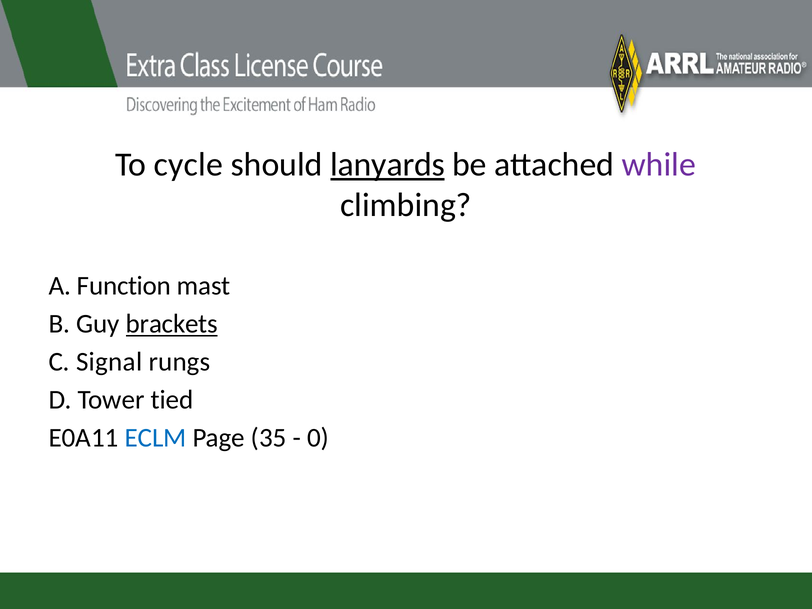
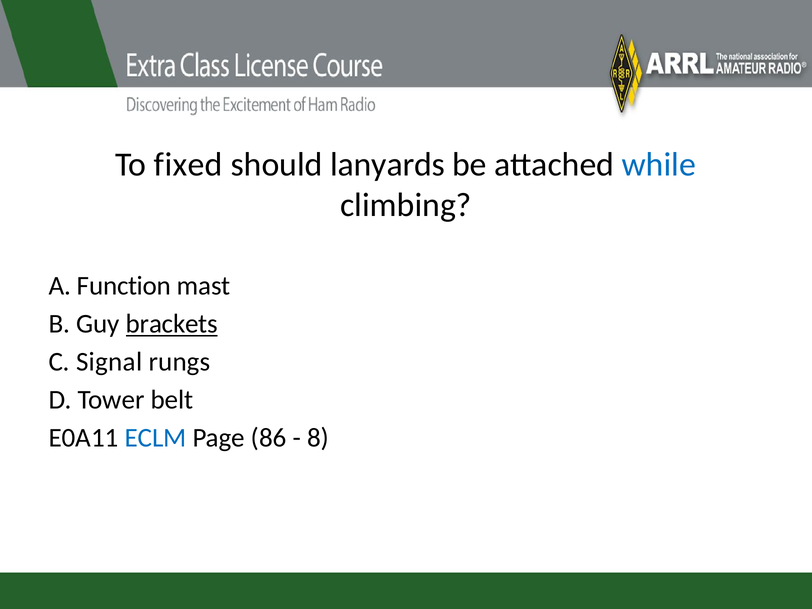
cycle: cycle -> fixed
lanyards underline: present -> none
while colour: purple -> blue
tied: tied -> belt
35: 35 -> 86
0: 0 -> 8
